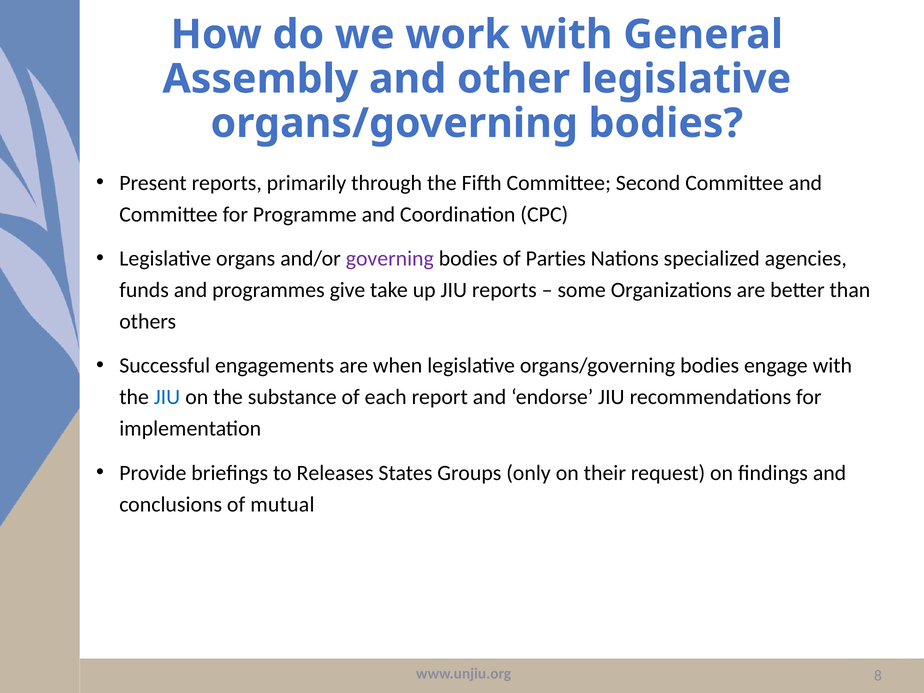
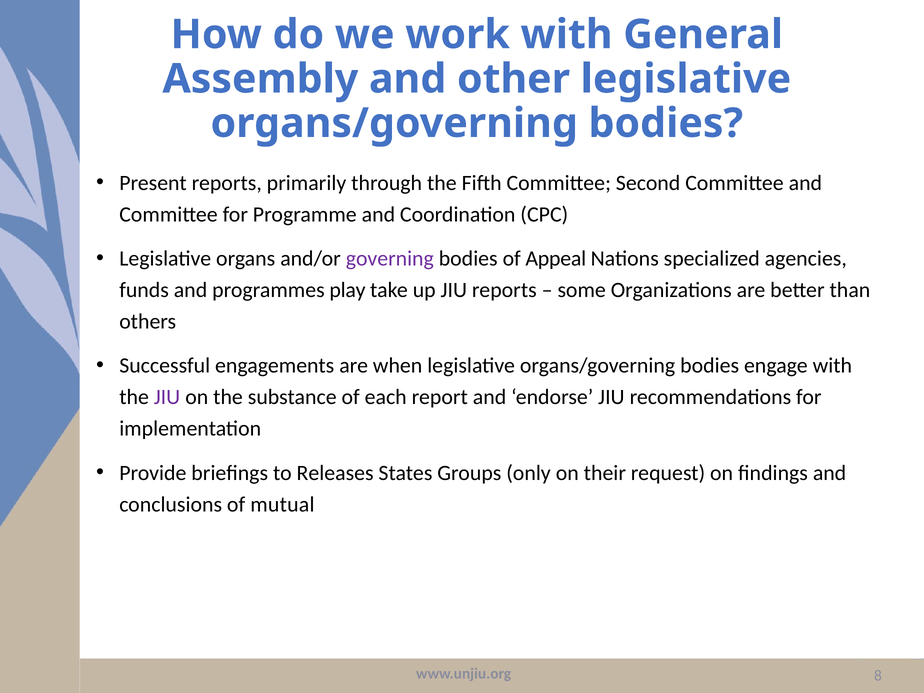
Parties: Parties -> Appeal
give: give -> play
JIU at (167, 397) colour: blue -> purple
